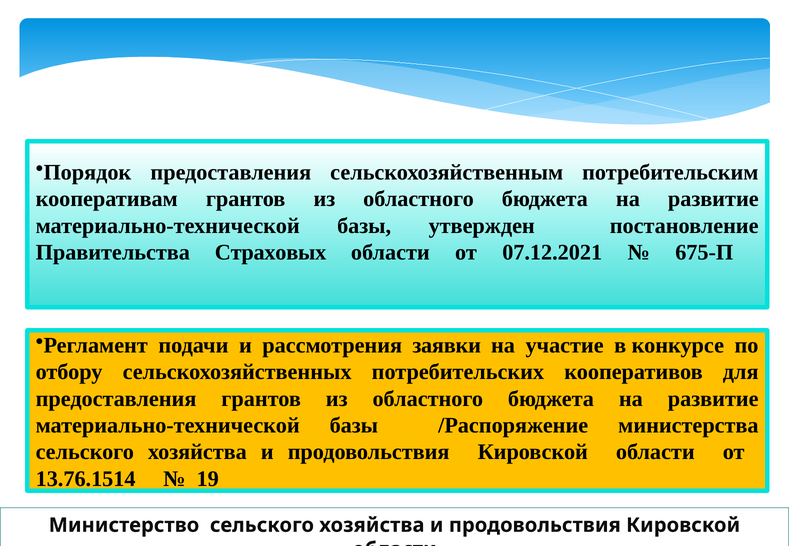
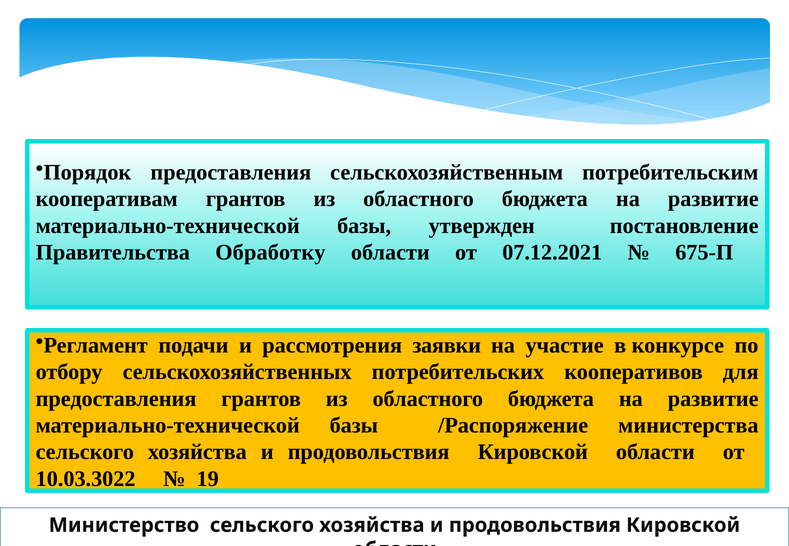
Страховых: Страховых -> Обработку
13.76.1514: 13.76.1514 -> 10.03.3022
